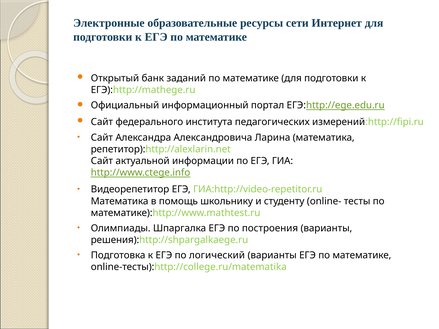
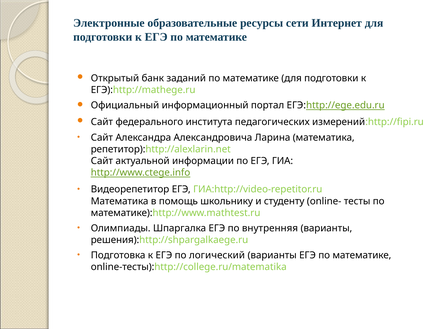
построения: построения -> внутренняя
